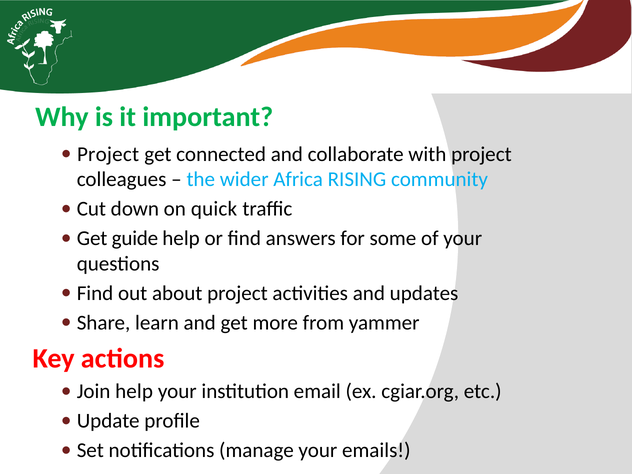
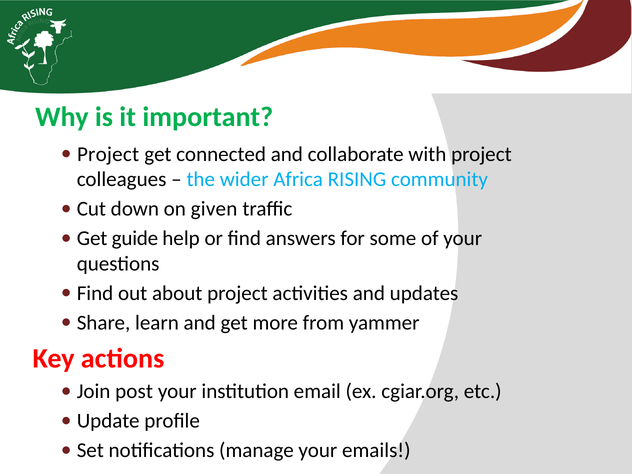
quick: quick -> given
Join help: help -> post
